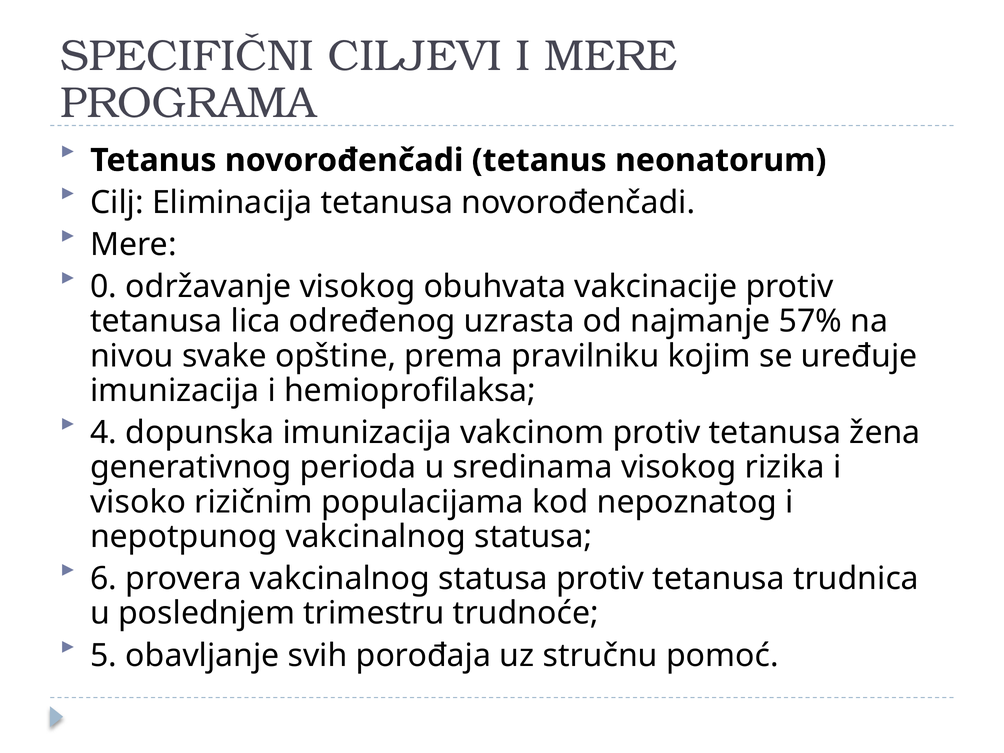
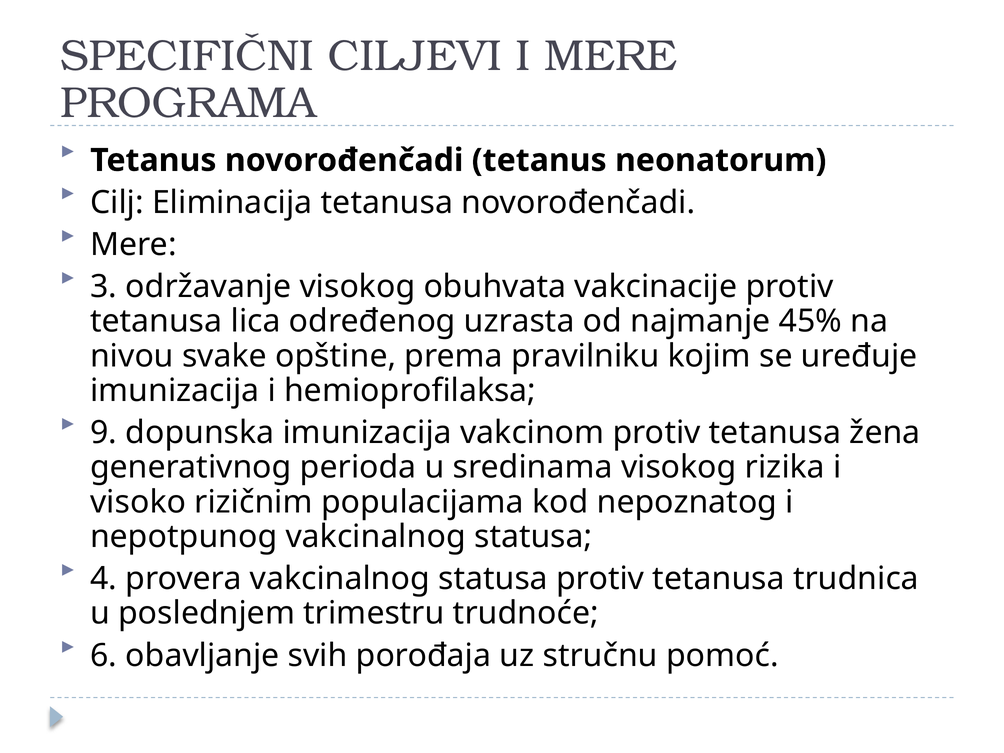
0: 0 -> 3
57%: 57% -> 45%
4: 4 -> 9
6: 6 -> 4
5: 5 -> 6
